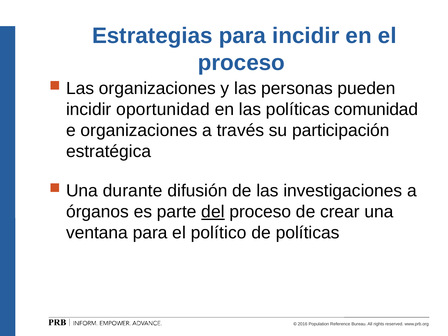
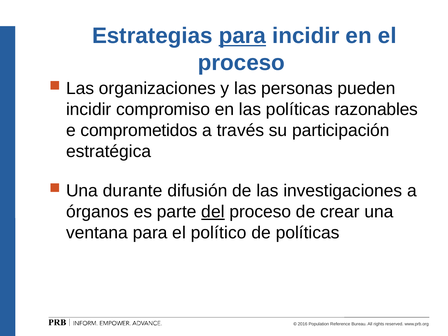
para at (242, 36) underline: none -> present
oportunidad: oportunidad -> compromiso
comunidad: comunidad -> razonables
e organizaciones: organizaciones -> comprometidos
